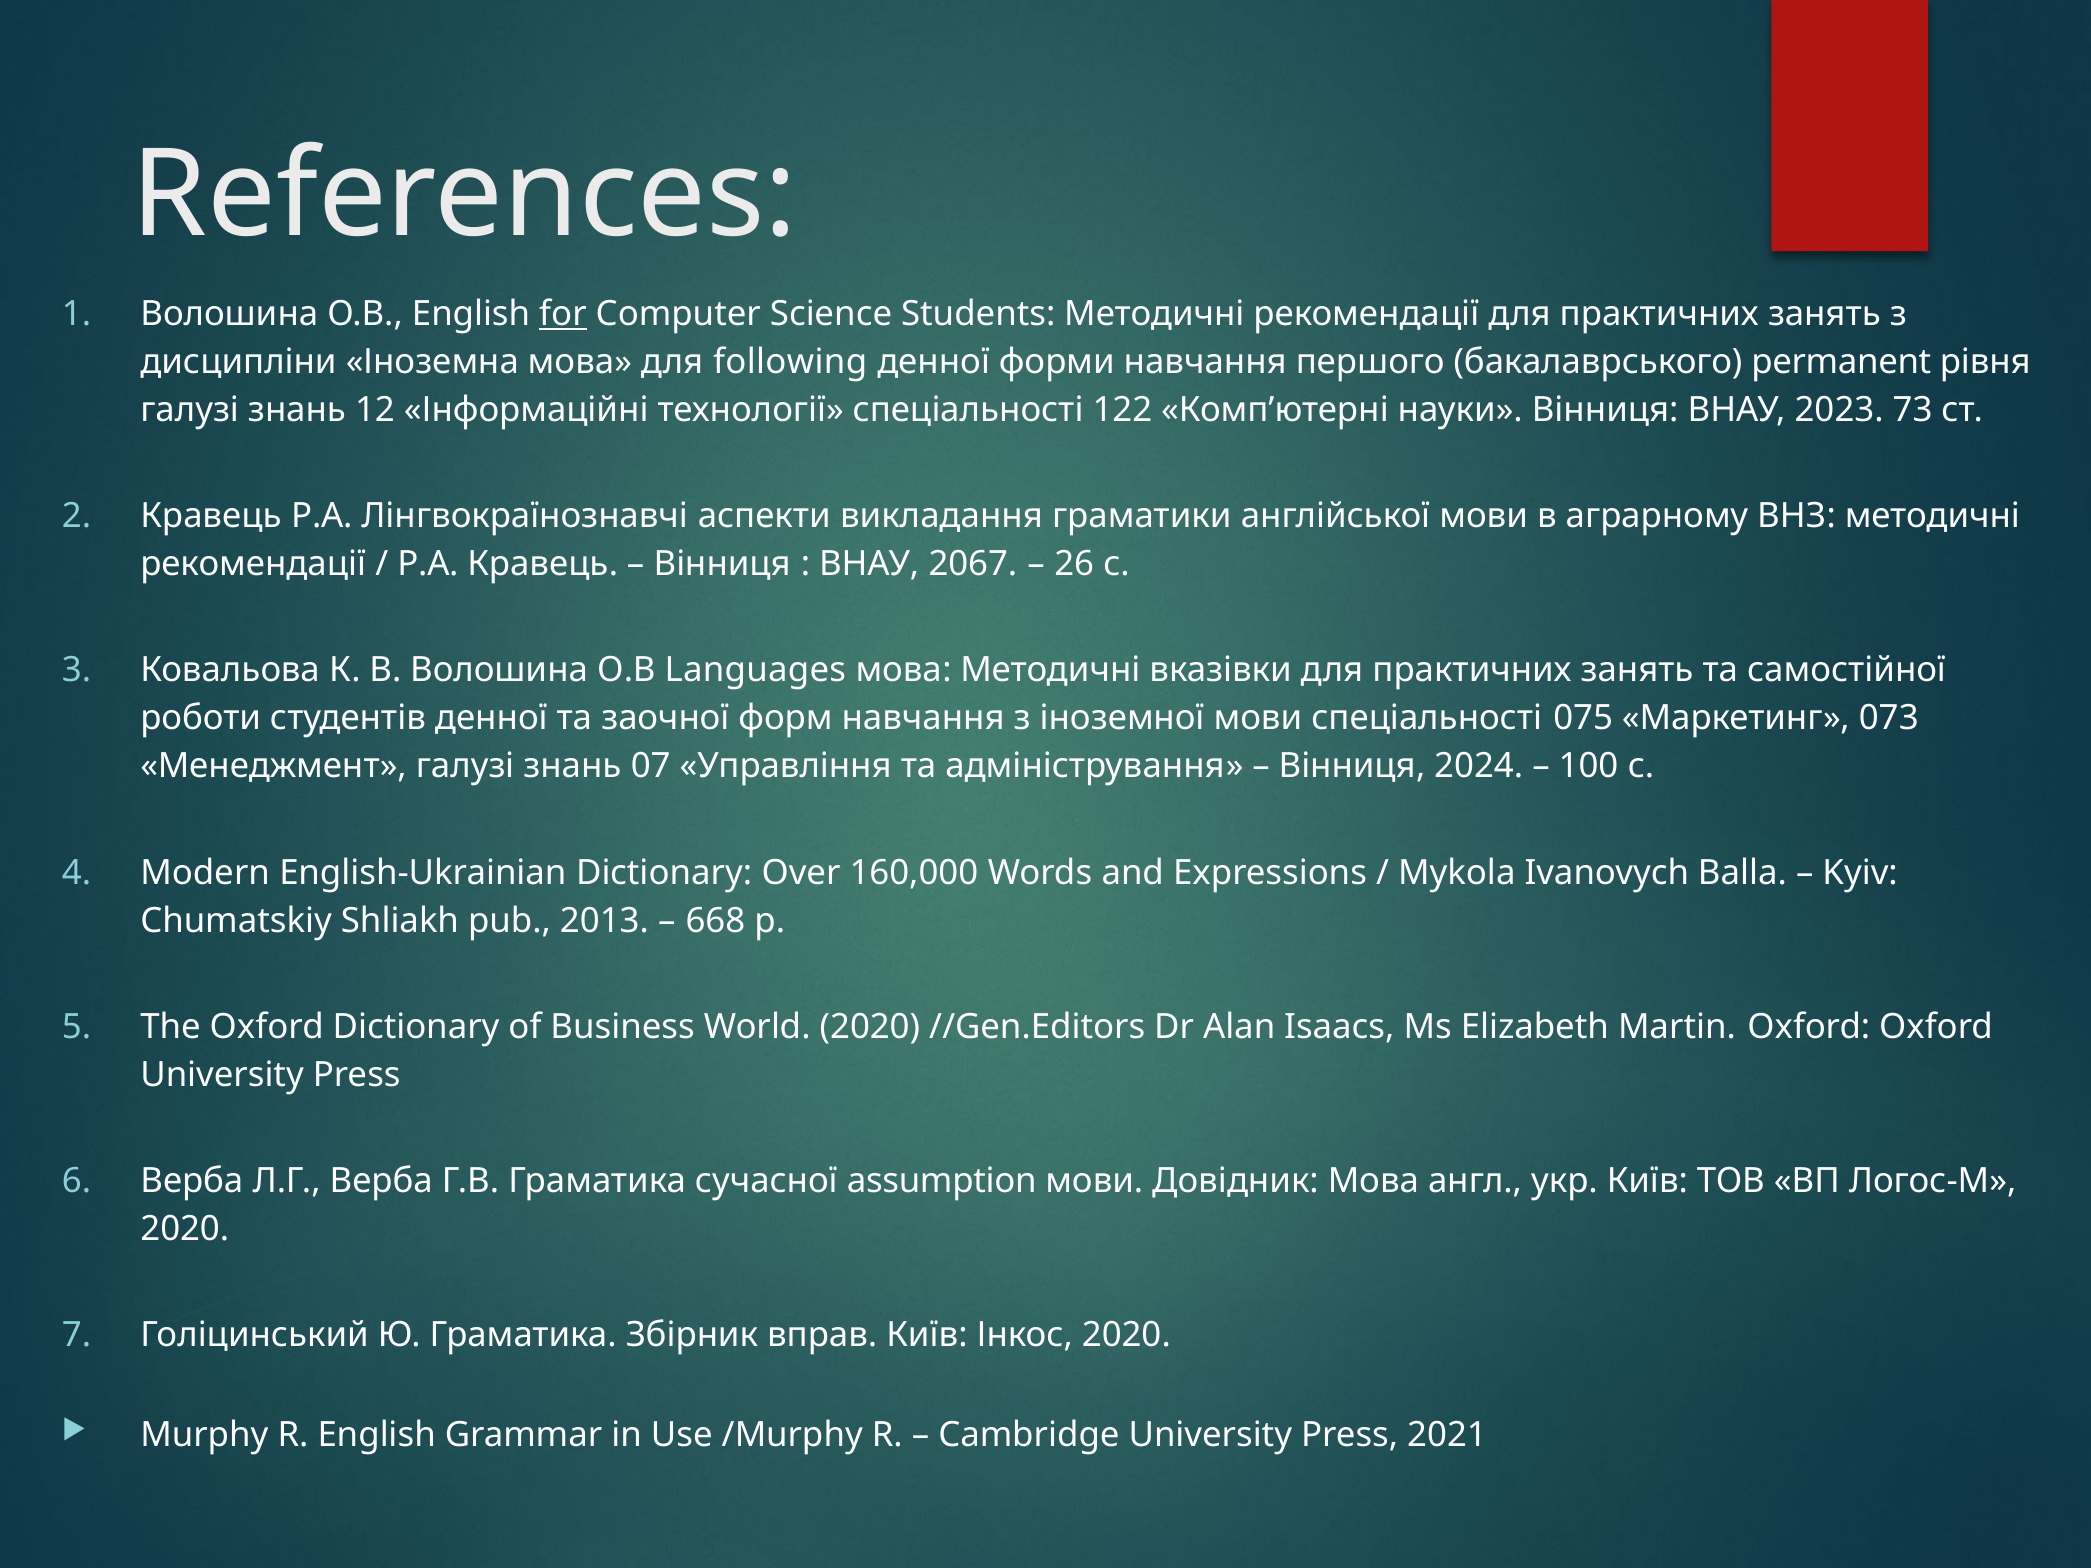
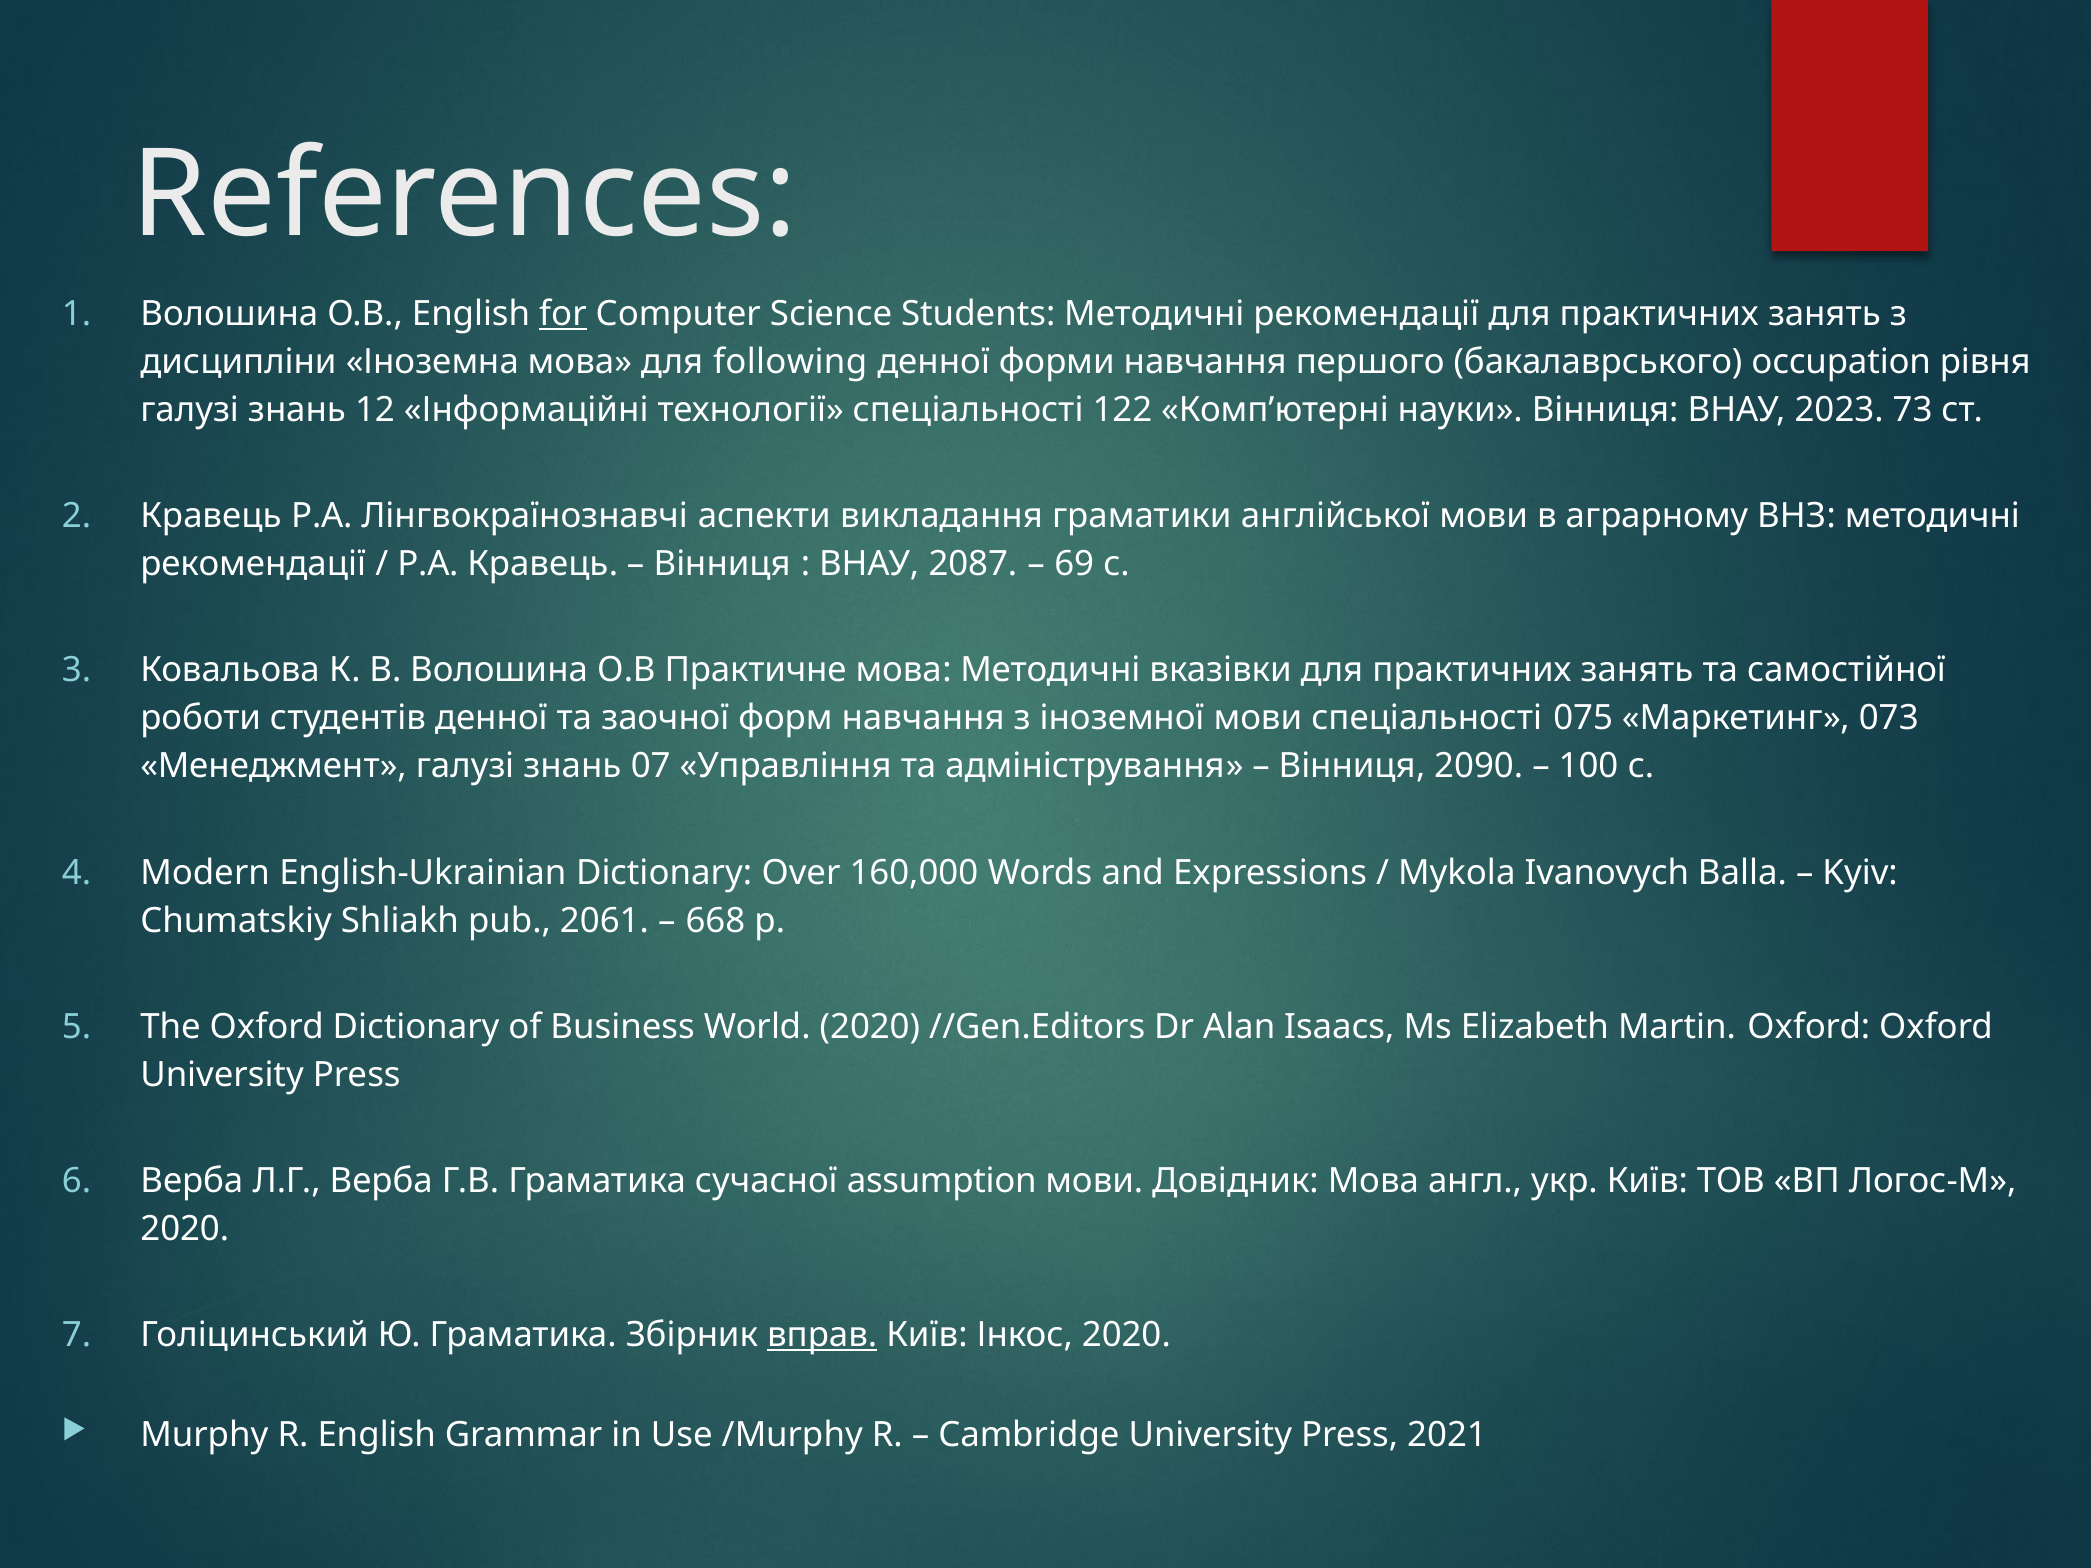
permanent: permanent -> occupation
2067: 2067 -> 2087
26: 26 -> 69
Languages: Languages -> Практичне
2024: 2024 -> 2090
2013: 2013 -> 2061
вправ underline: none -> present
